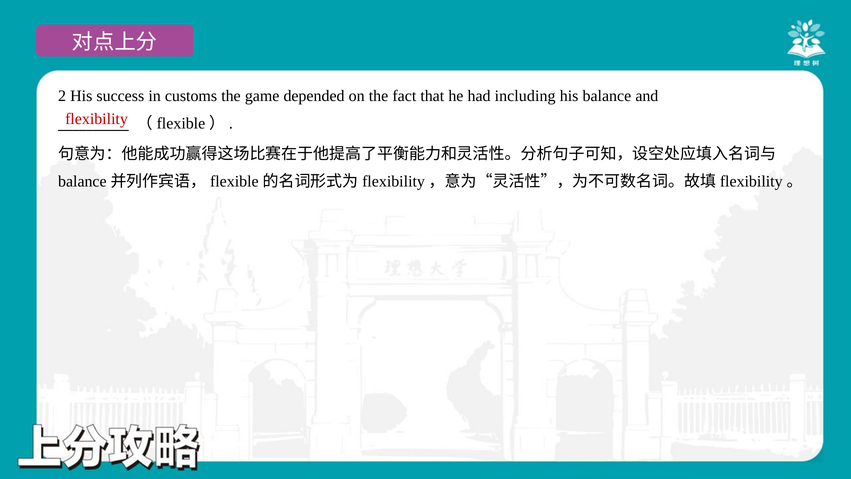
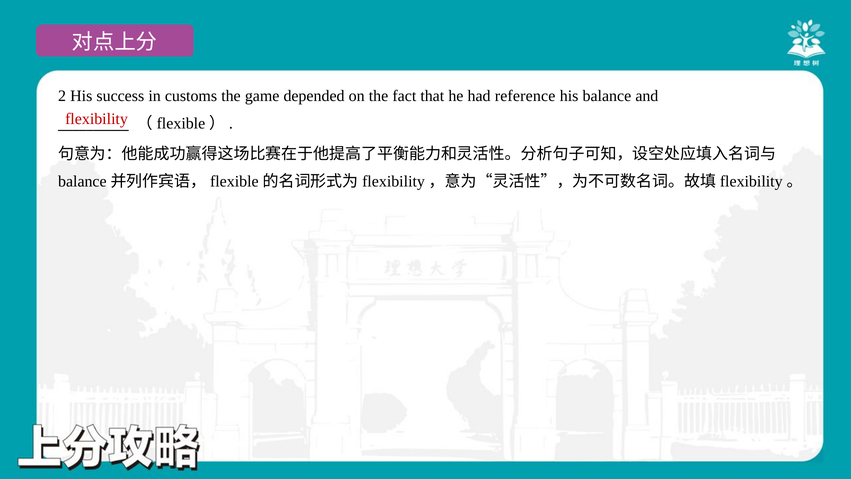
including: including -> reference
